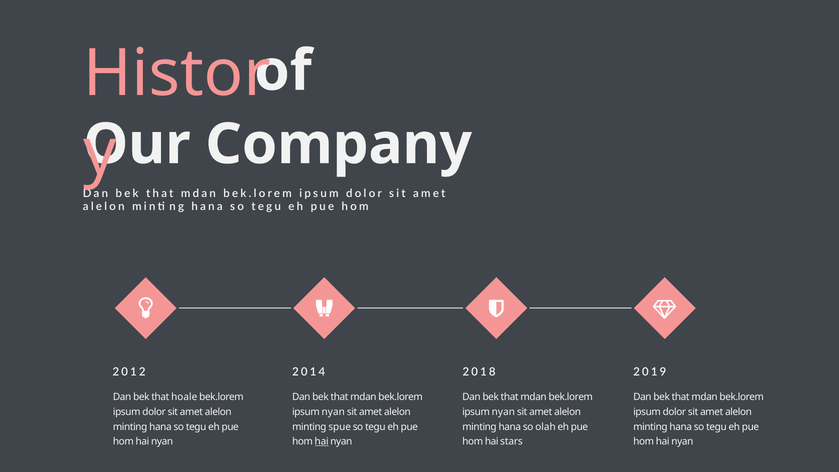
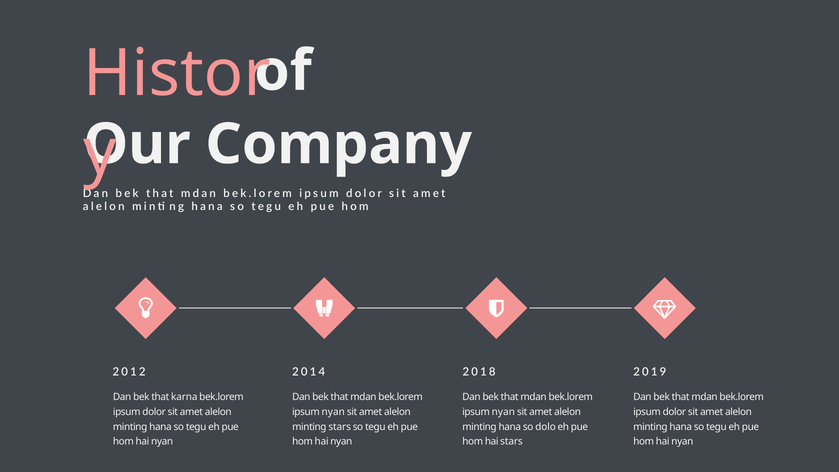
hoale: hoale -> karna
minting spue: spue -> stars
olah: olah -> dolo
hai at (322, 442) underline: present -> none
